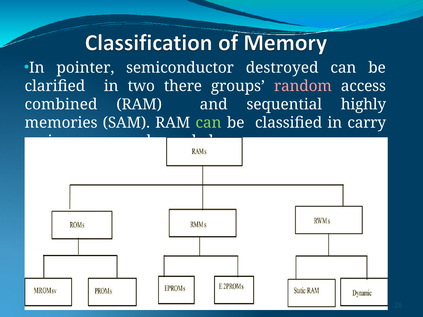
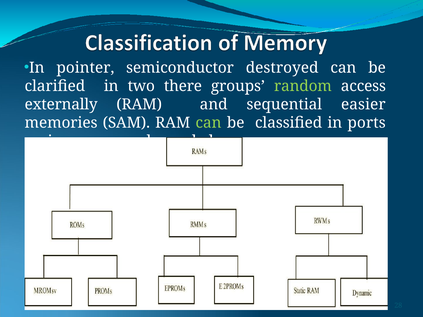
random colour: pink -> light green
combined: combined -> externally
highly: highly -> easier
carry: carry -> ports
